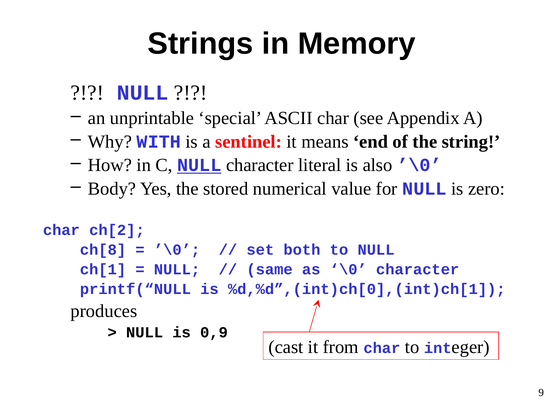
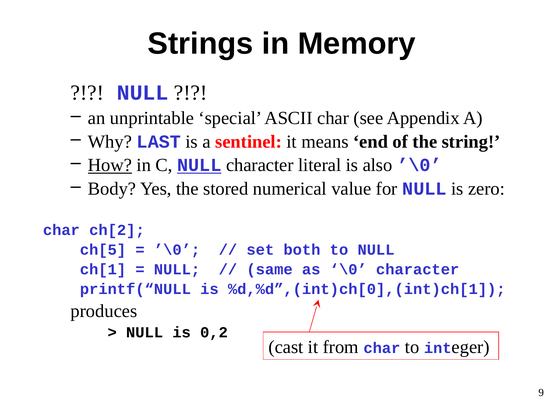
WITH: WITH -> LAST
How underline: none -> present
ch[8: ch[8 -> ch[5
0,9: 0,9 -> 0,2
